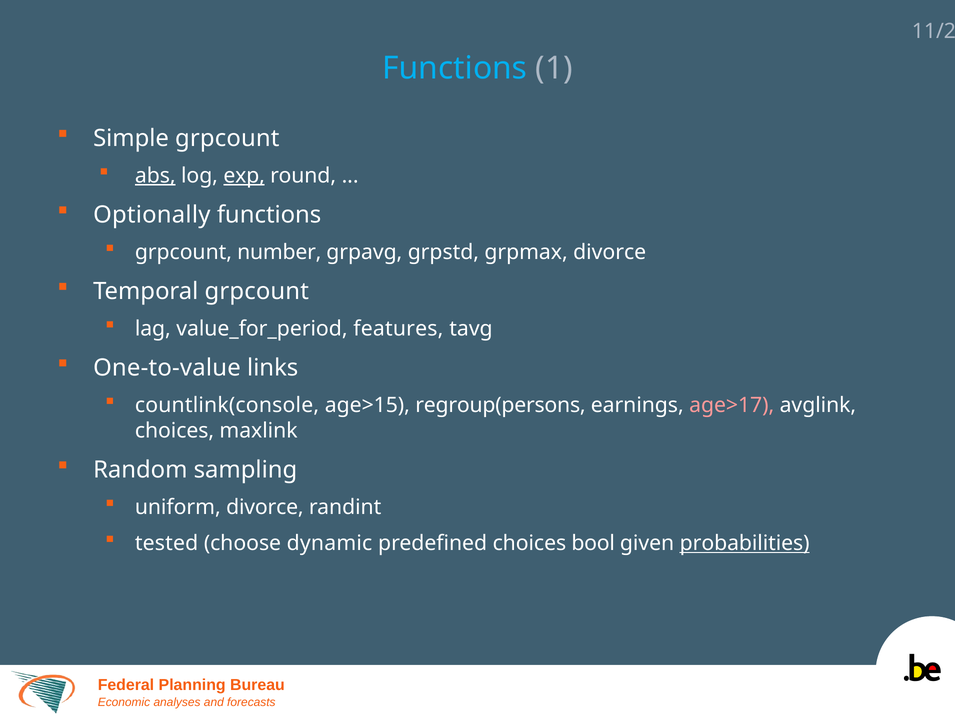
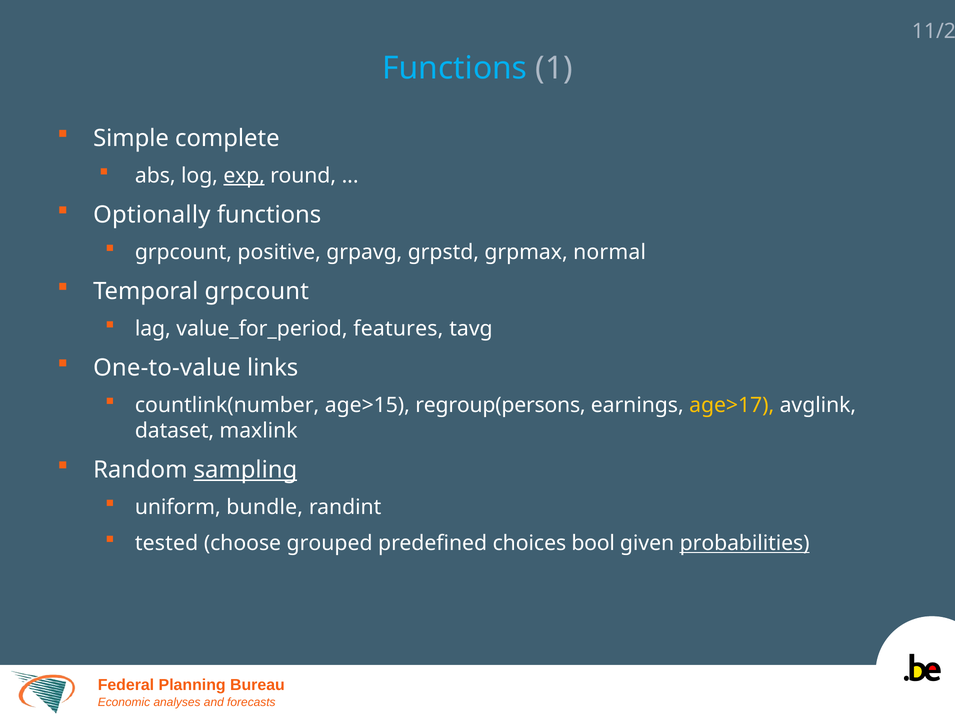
Simple grpcount: grpcount -> complete
abs underline: present -> none
number: number -> positive
grpmax divorce: divorce -> normal
countlink(console: countlink(console -> countlink(number
age>17 colour: pink -> yellow
choices at (174, 431): choices -> dataset
sampling underline: none -> present
uniform divorce: divorce -> bundle
dynamic: dynamic -> grouped
